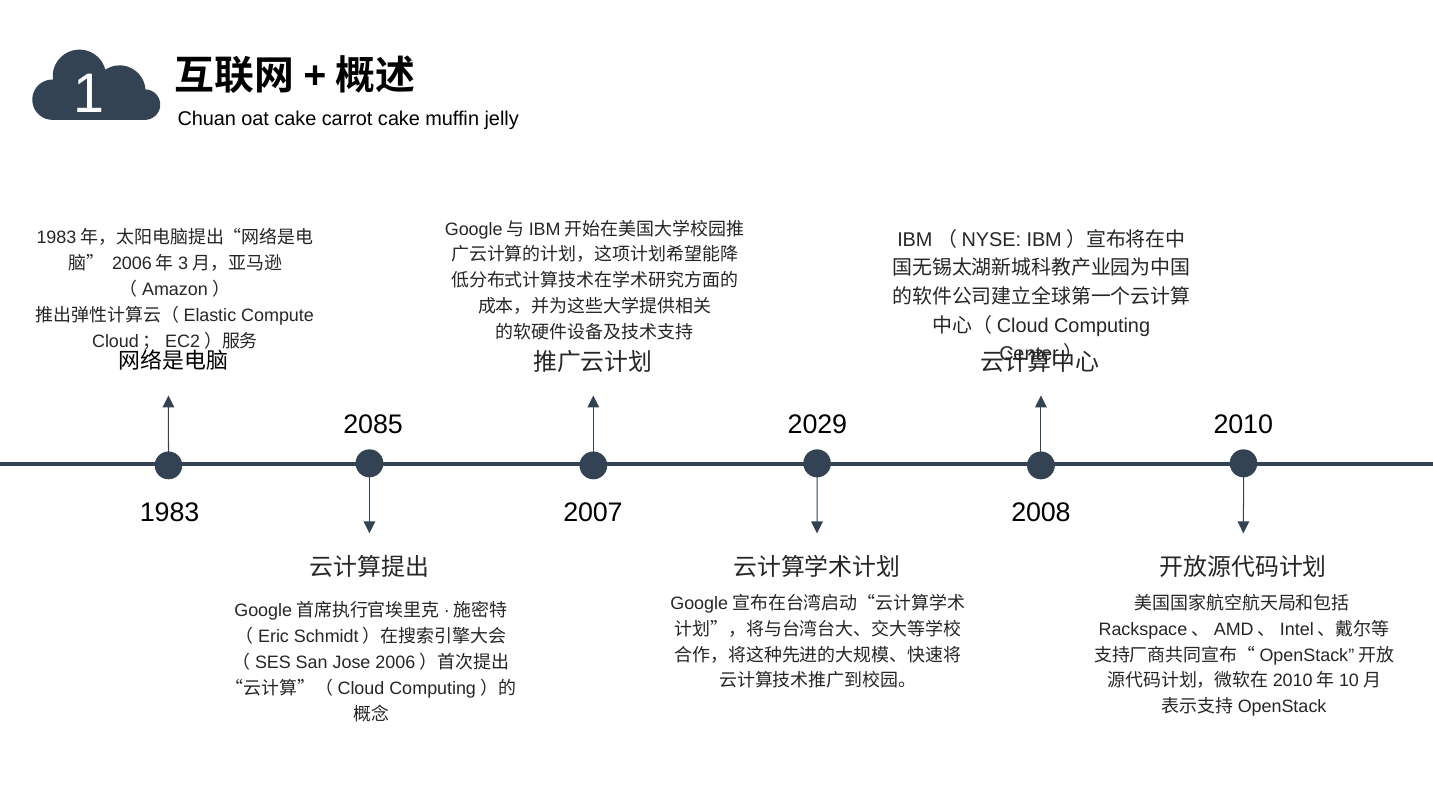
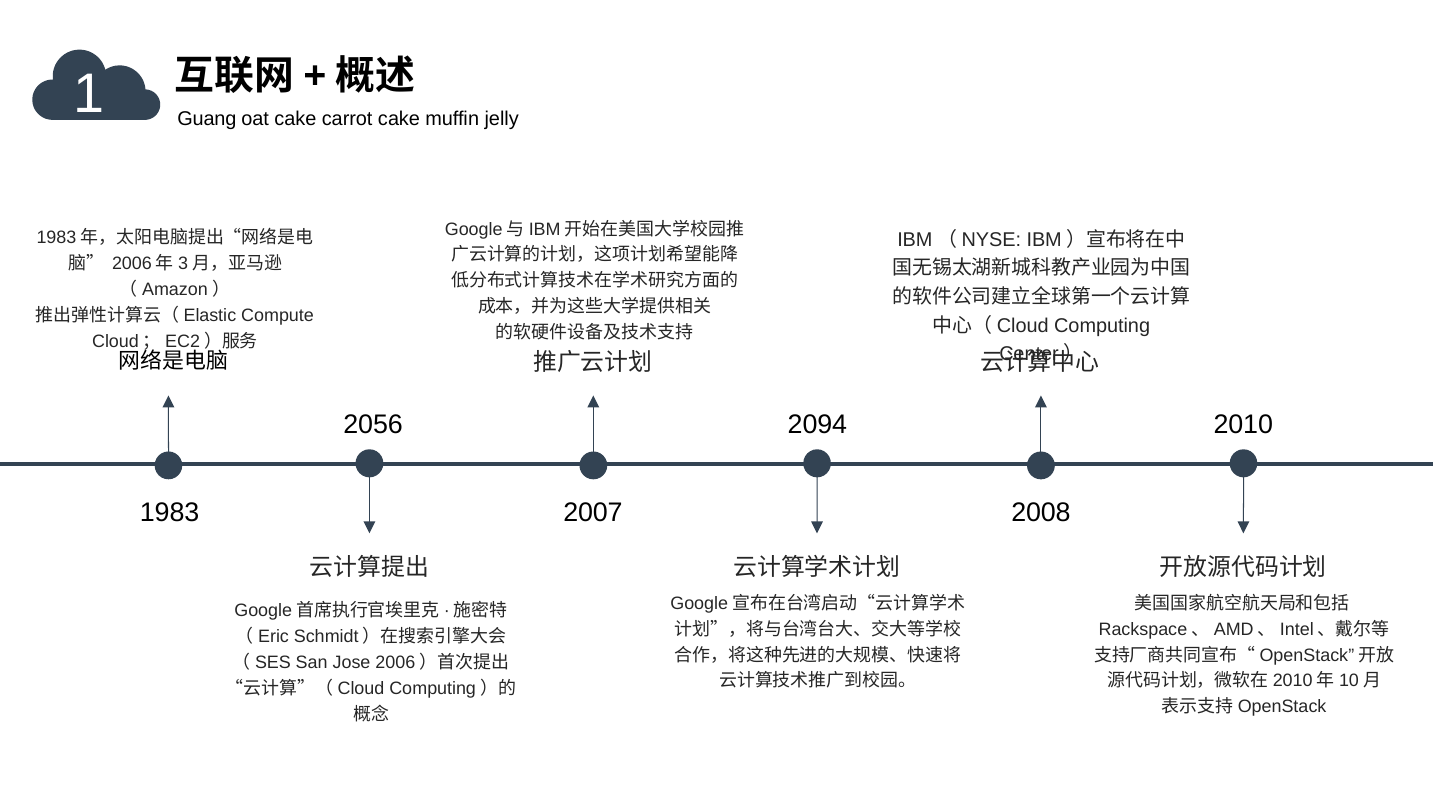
Chuan: Chuan -> Guang
2085: 2085 -> 2056
2029: 2029 -> 2094
